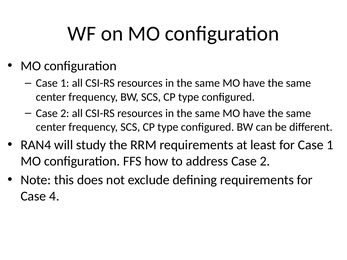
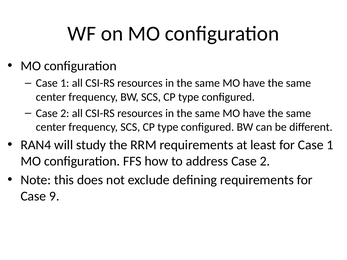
4: 4 -> 9
